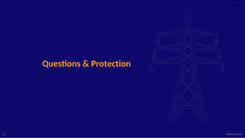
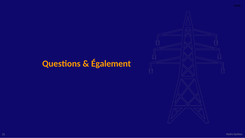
Protection: Protection -> Également
